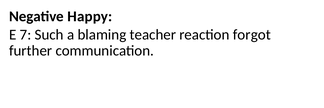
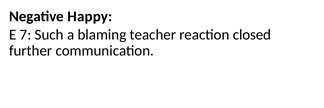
forgot: forgot -> closed
